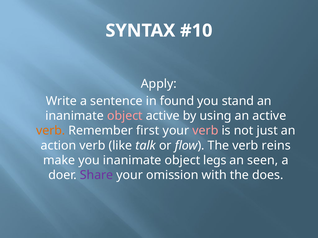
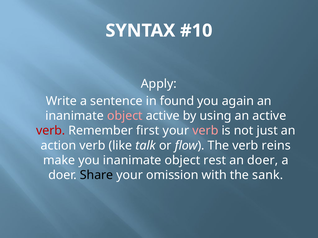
stand: stand -> again
verb at (51, 131) colour: orange -> red
legs: legs -> rest
an seen: seen -> doer
Share colour: purple -> black
does: does -> sank
